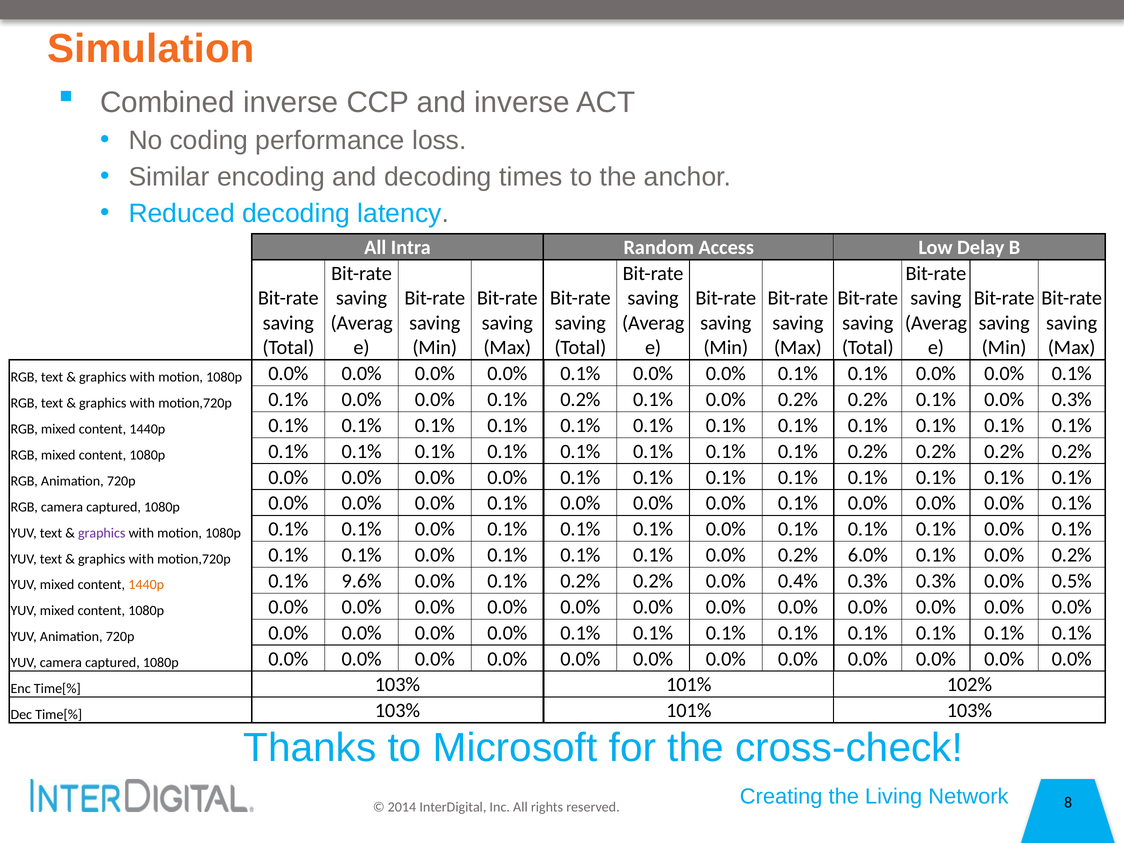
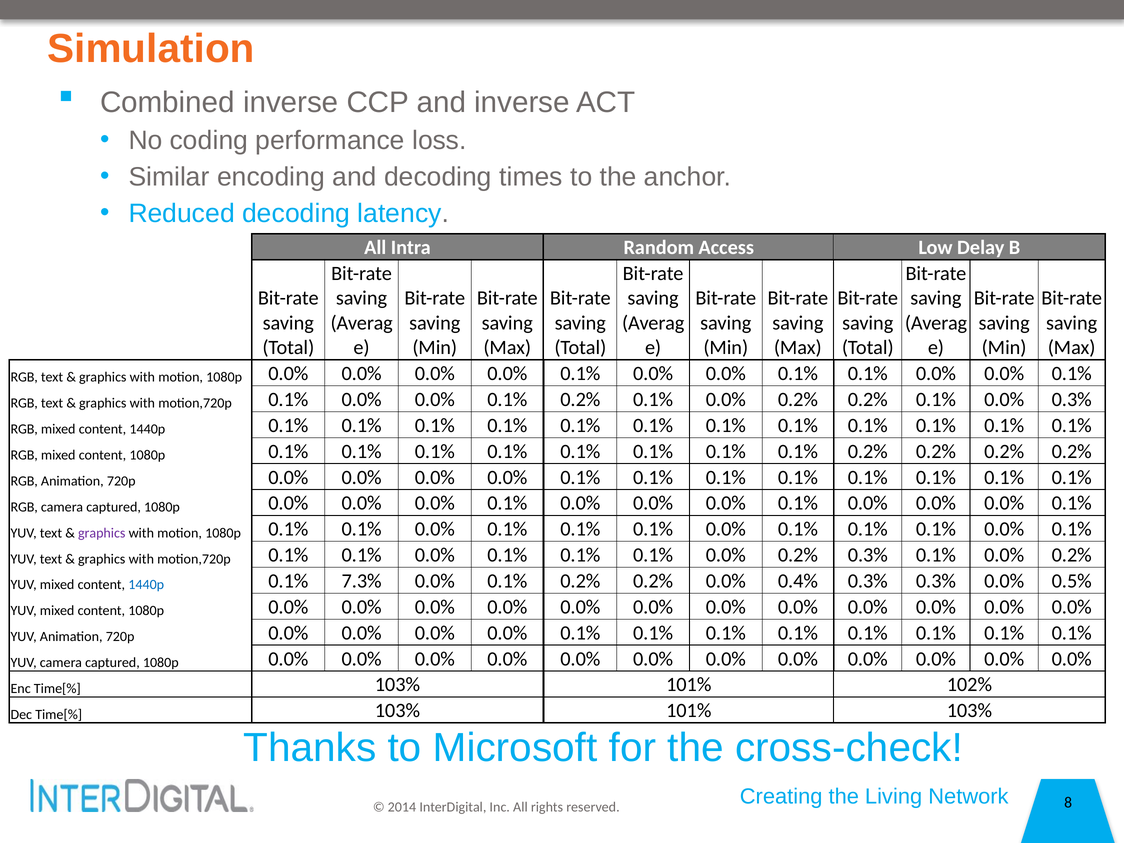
6.0% at (868, 555): 6.0% -> 0.3%
1440p at (146, 585) colour: orange -> blue
9.6%: 9.6% -> 7.3%
